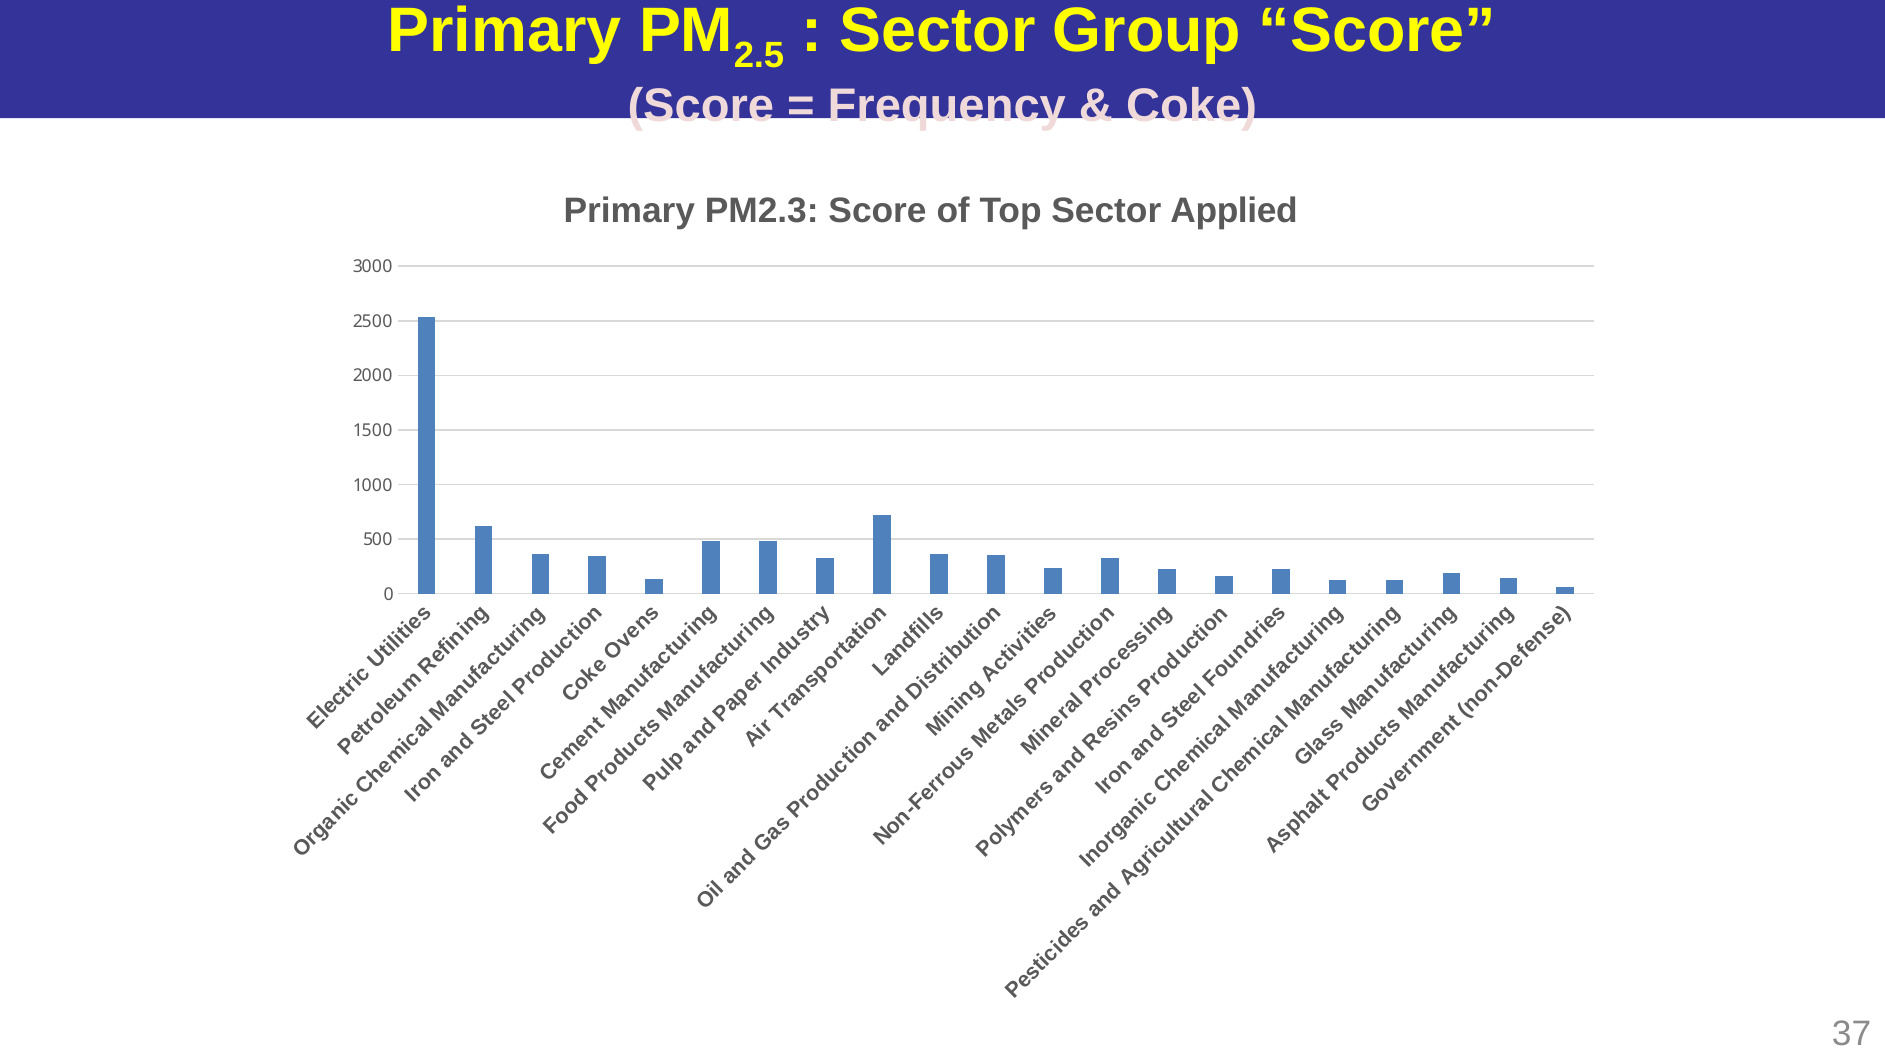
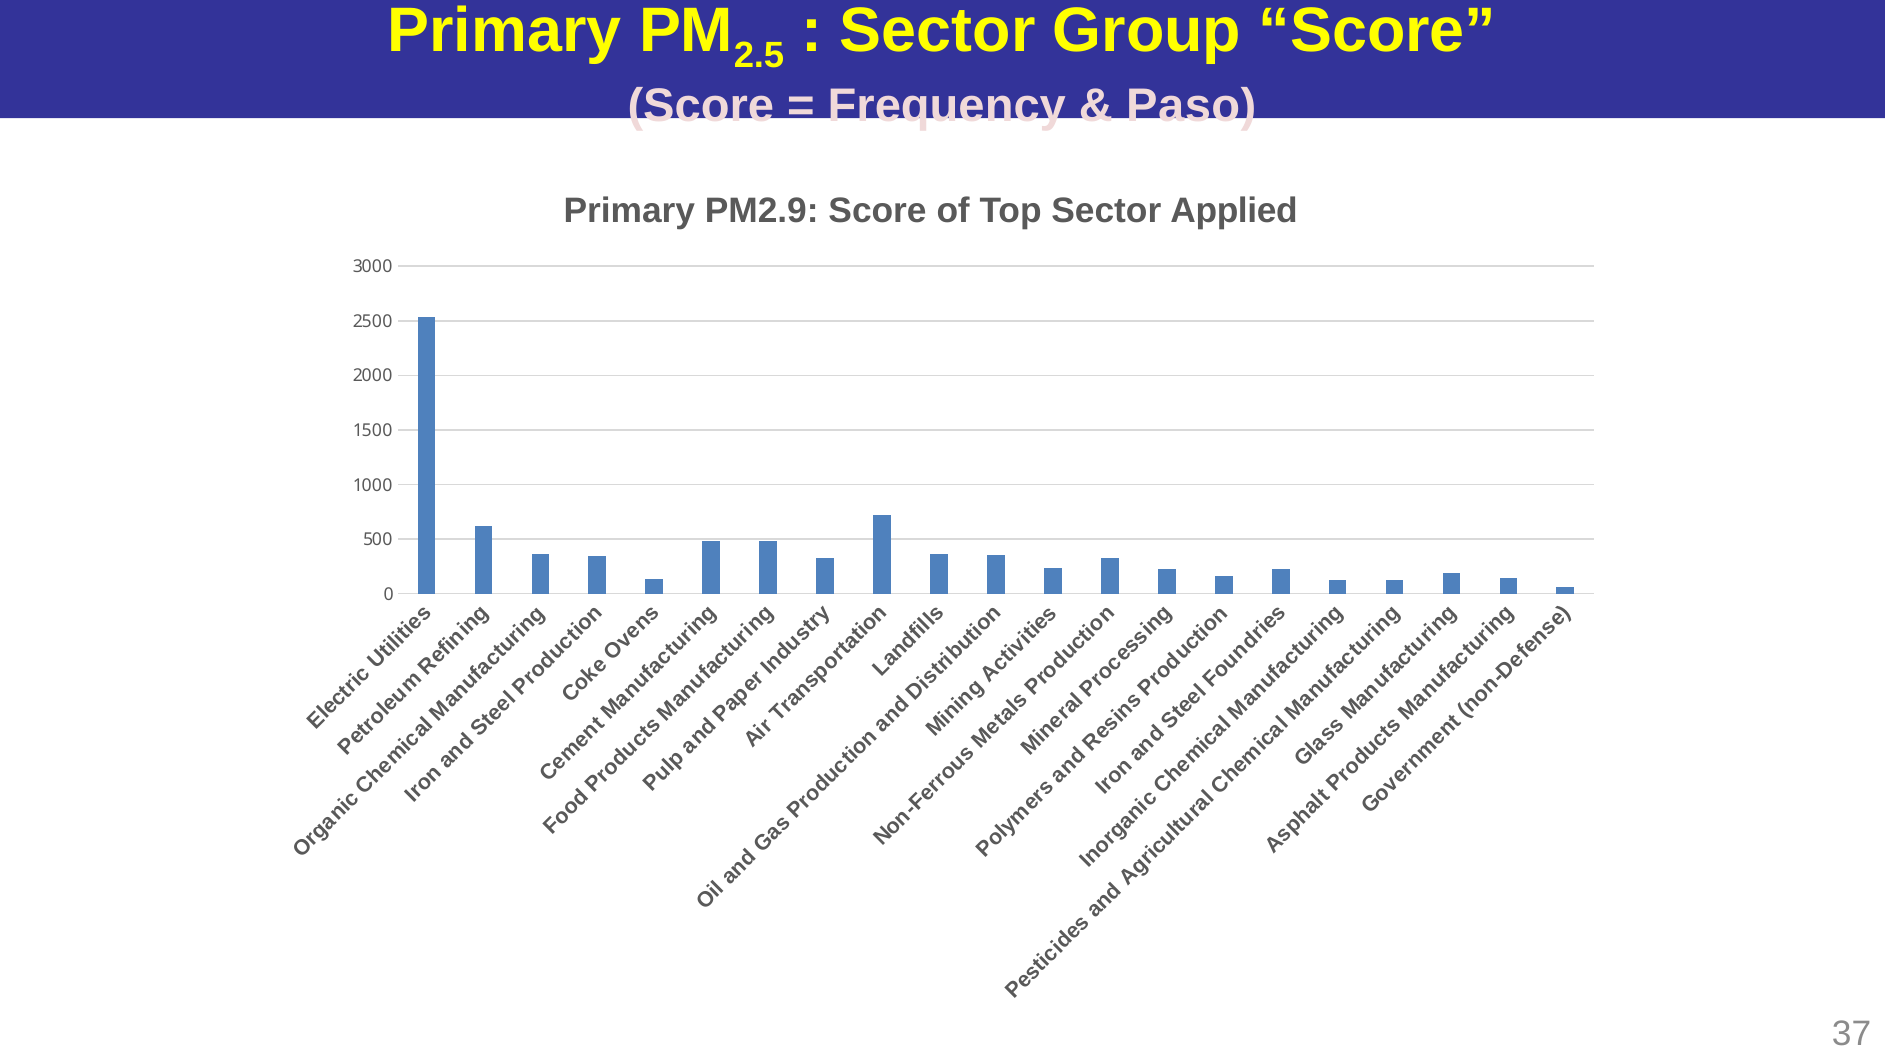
Coke: Coke -> Paso
PM2.3: PM2.3 -> PM2.9
